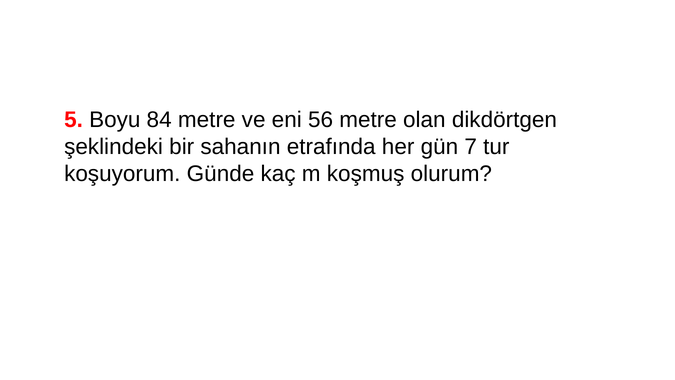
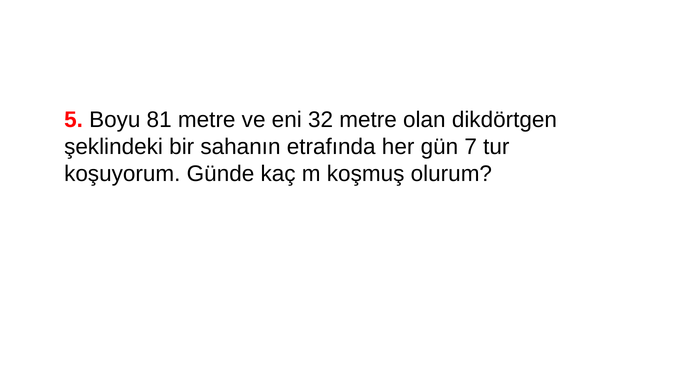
84: 84 -> 81
56: 56 -> 32
